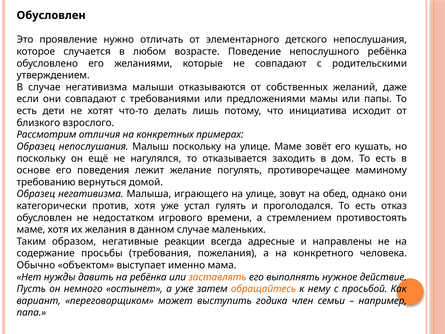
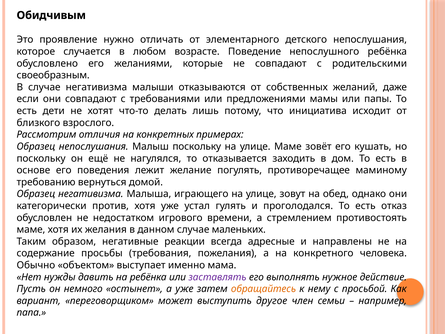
Обусловлен at (51, 15): Обусловлен -> Обидчивым
утверждением: утверждением -> своеобразным
заставлять colour: orange -> purple
годика: годика -> другое
